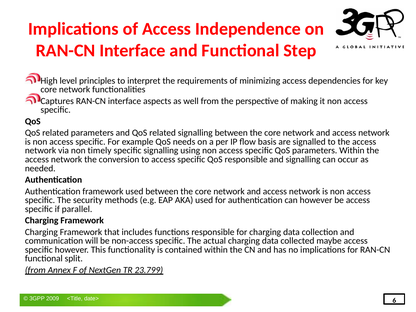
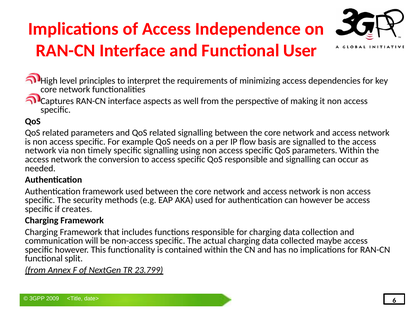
Step: Step -> User
parallel: parallel -> creates
